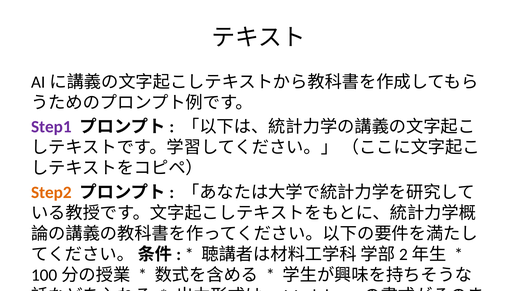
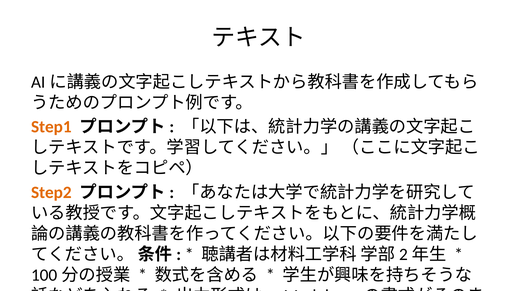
Step1 colour: purple -> orange
